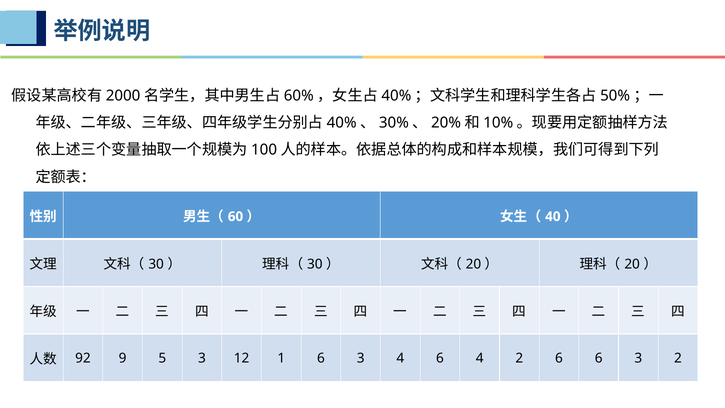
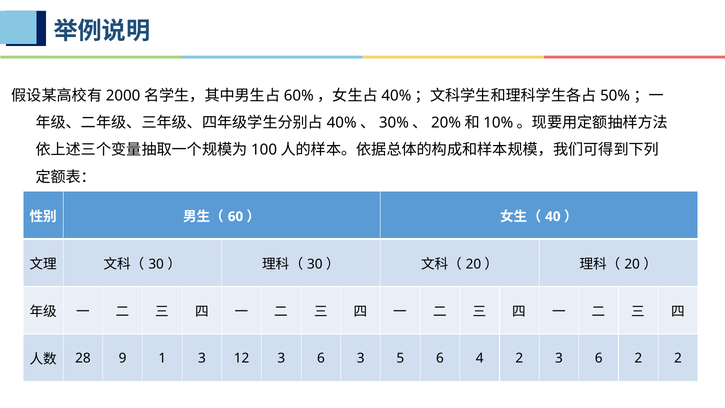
92: 92 -> 28
5: 5 -> 1
12 1: 1 -> 3
3 4: 4 -> 5
2 6: 6 -> 3
3 at (638, 358): 3 -> 2
